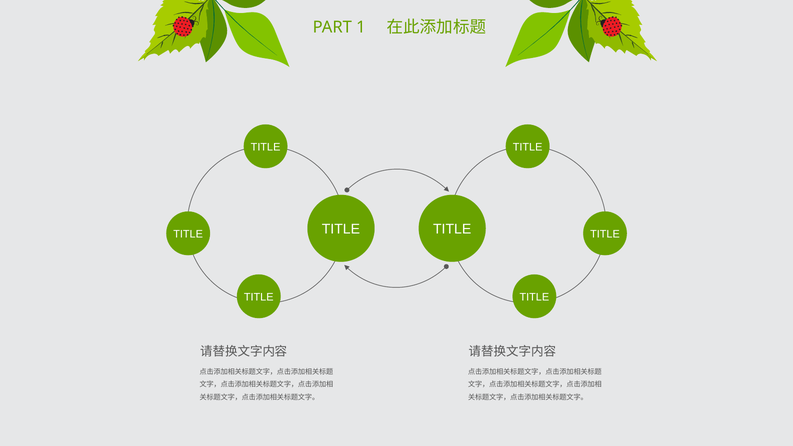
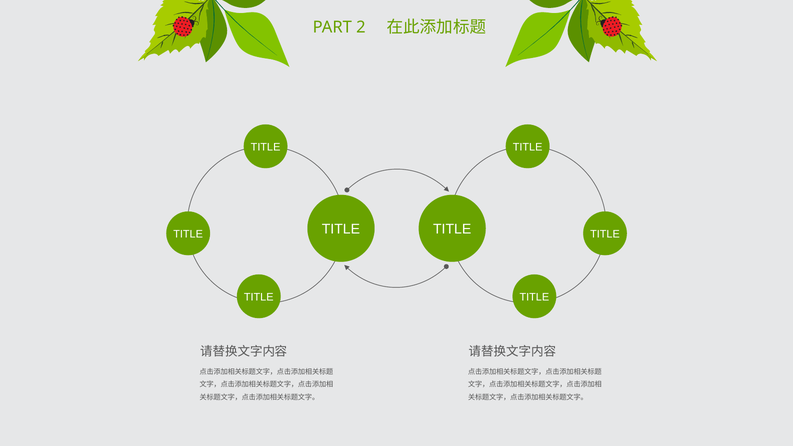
1: 1 -> 2
